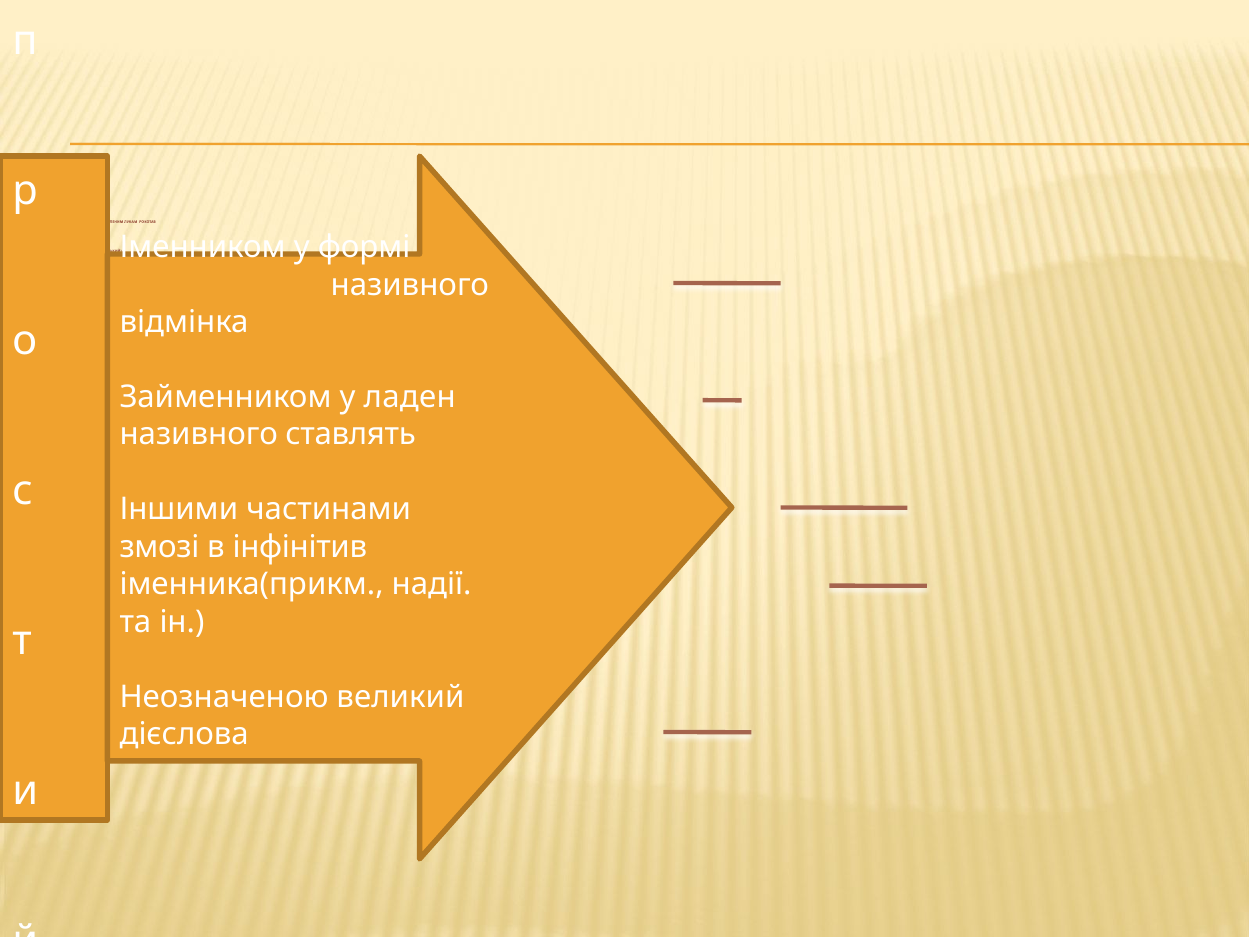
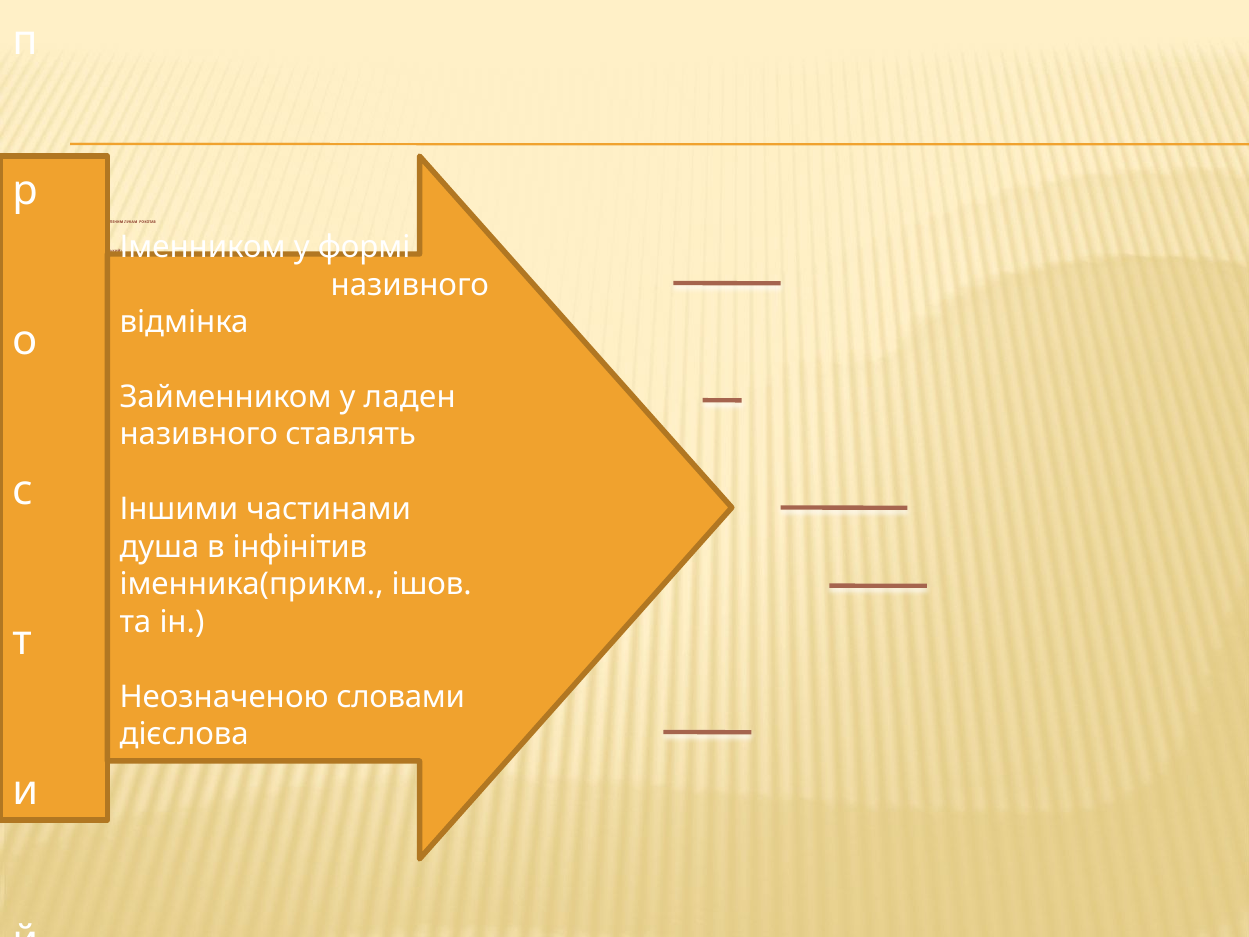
змозі: змозі -> душа
надії: надії -> ішов
великий: великий -> словами
